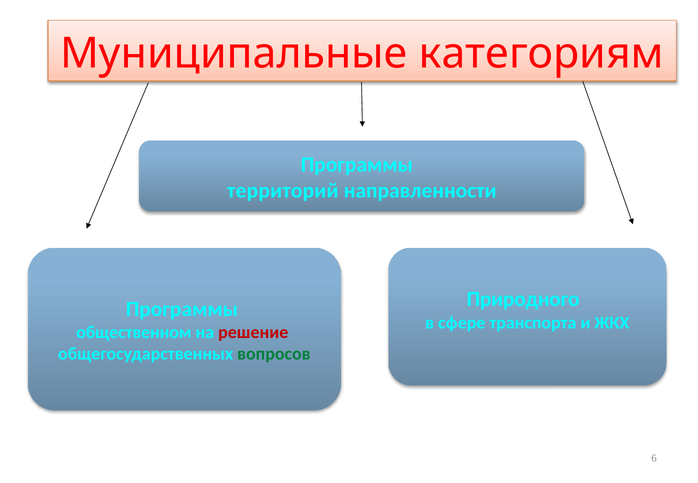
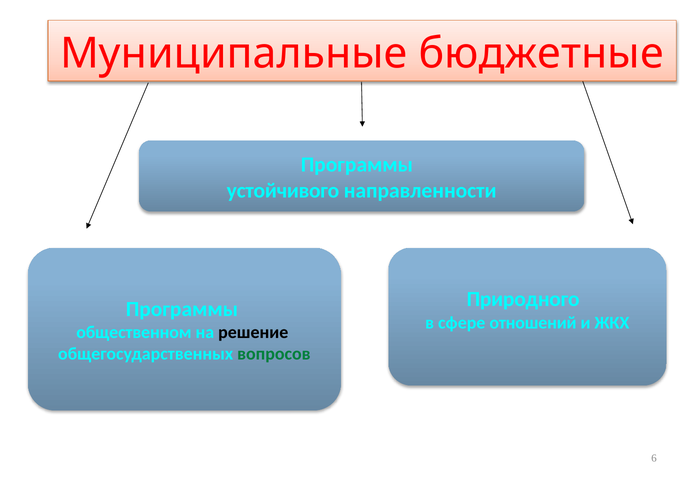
категориям: категориям -> бюджетные
территорий: территорий -> устойчивого
транспорта: транспорта -> отношений
решение colour: red -> black
